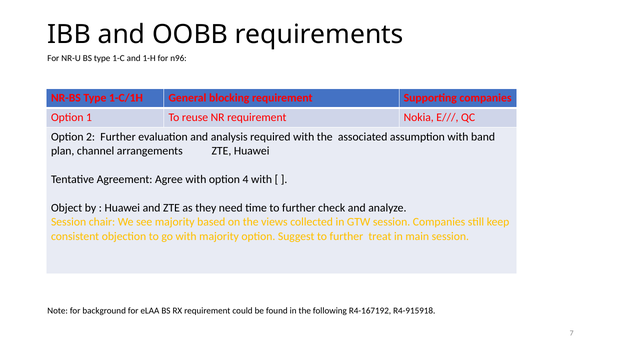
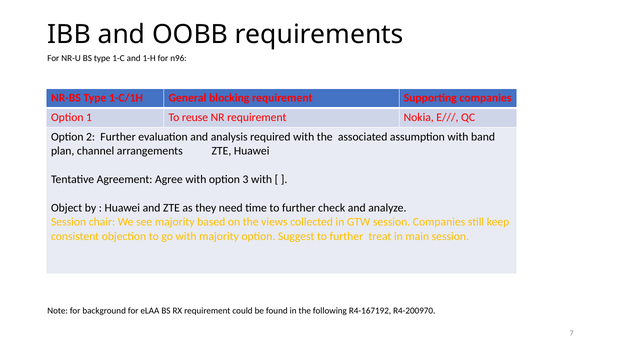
4: 4 -> 3
R4-915918: R4-915918 -> R4-200970
